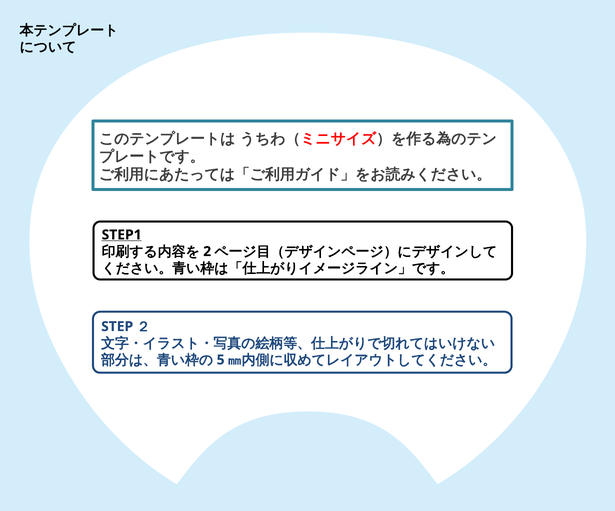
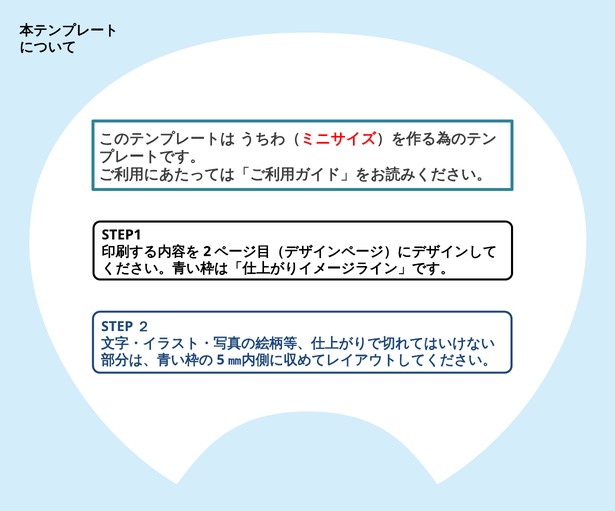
STEP1 underline: present -> none
